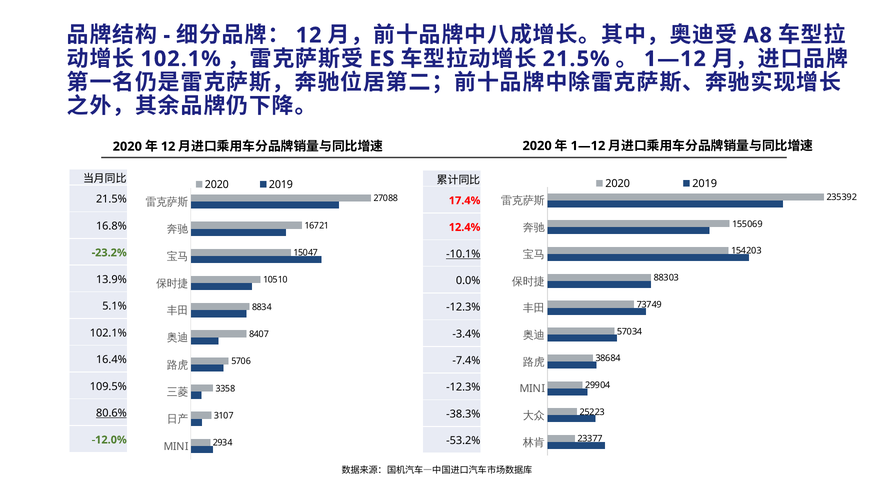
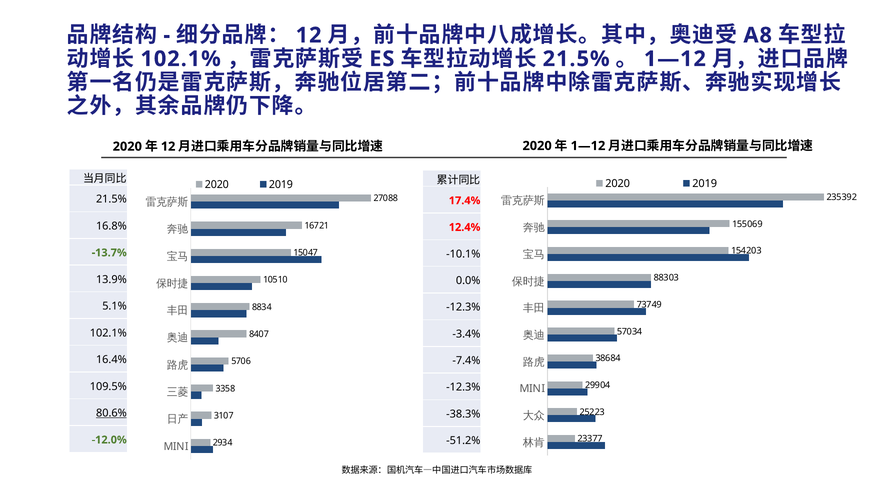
-23.2%: -23.2% -> -13.7%
-10.1% underline: present -> none
-53.2%: -53.2% -> -51.2%
